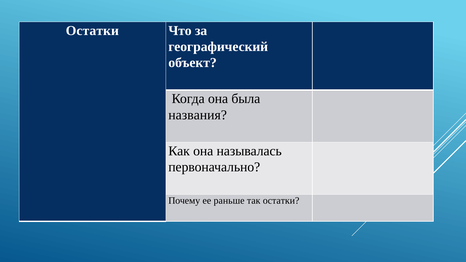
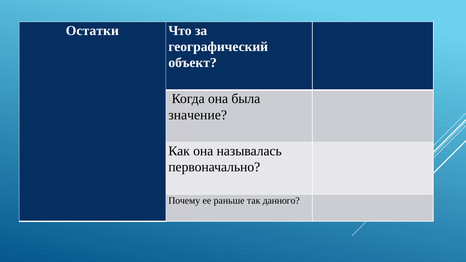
названия: названия -> значение
так остатки: остатки -> данного
